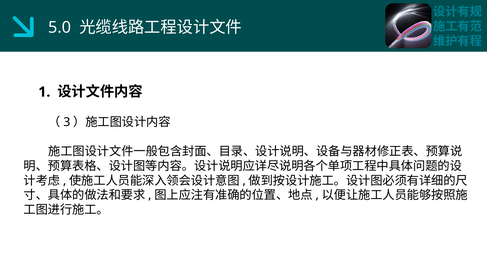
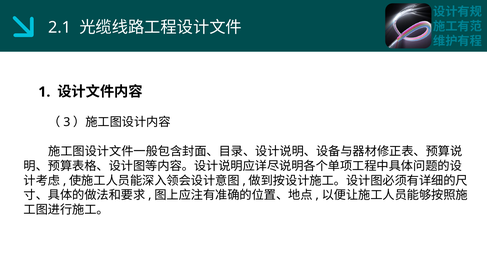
5.0: 5.0 -> 2.1
